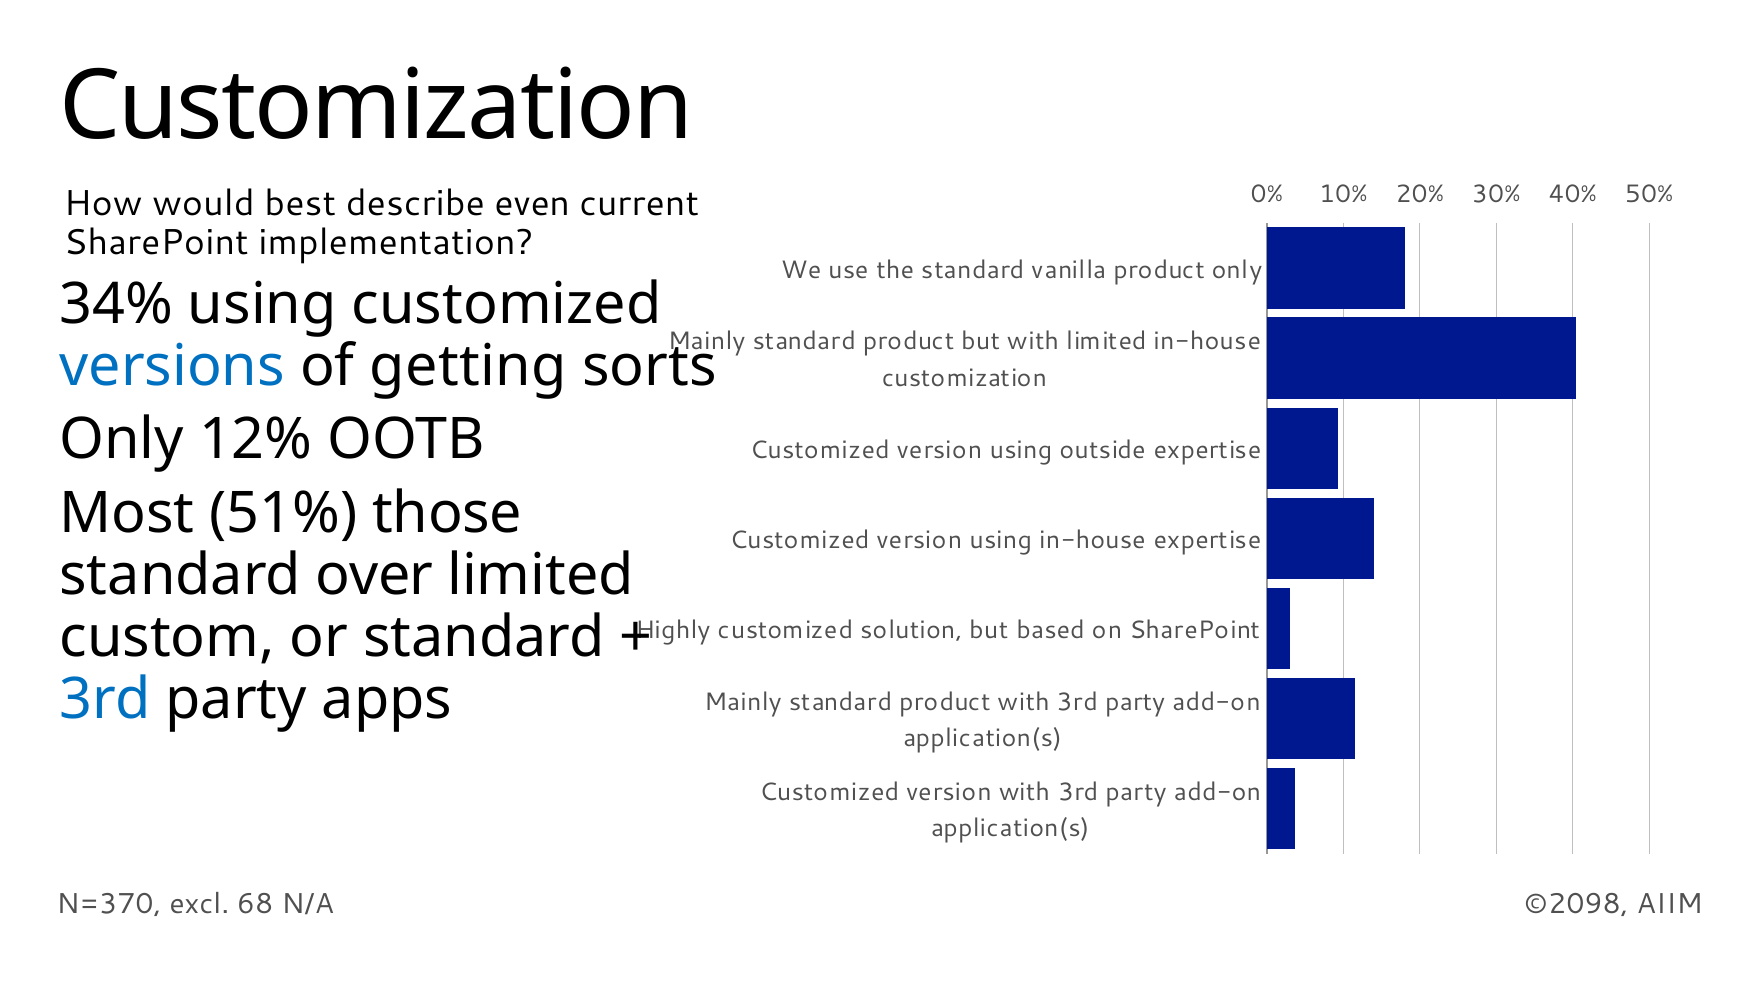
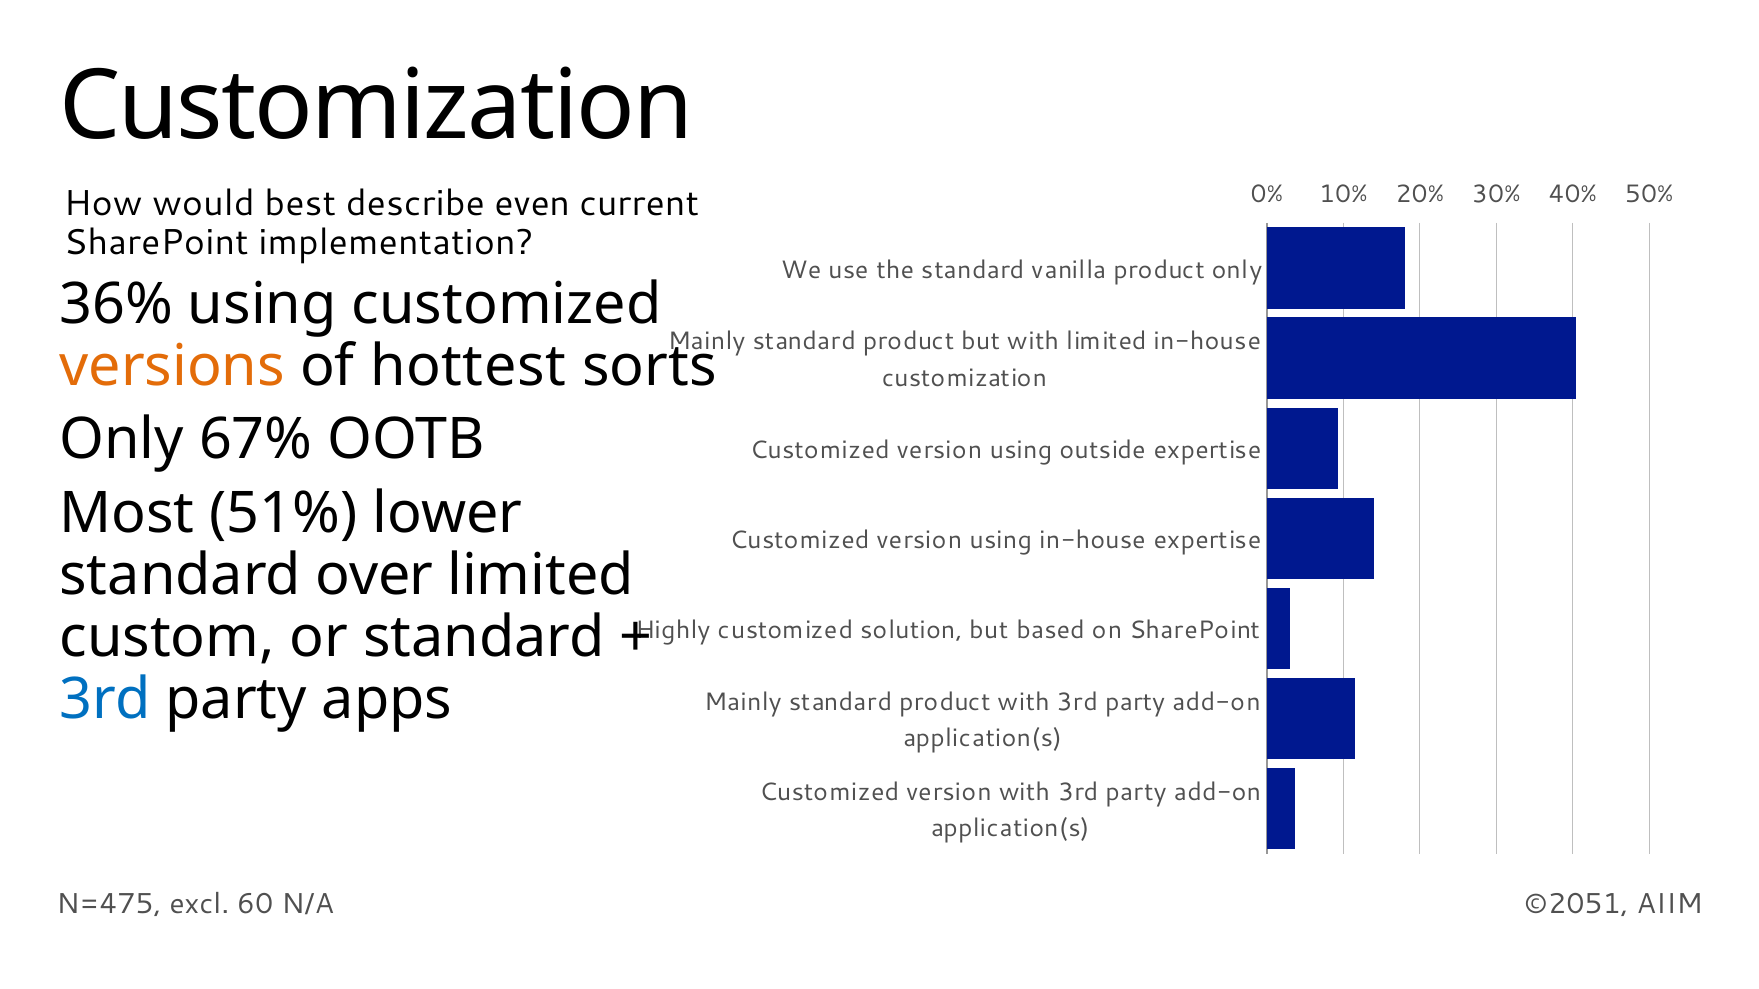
34%: 34% -> 36%
versions colour: blue -> orange
getting: getting -> hottest
12%: 12% -> 67%
those: those -> lower
N=370: N=370 -> N=475
68: 68 -> 60
©2098: ©2098 -> ©2051
